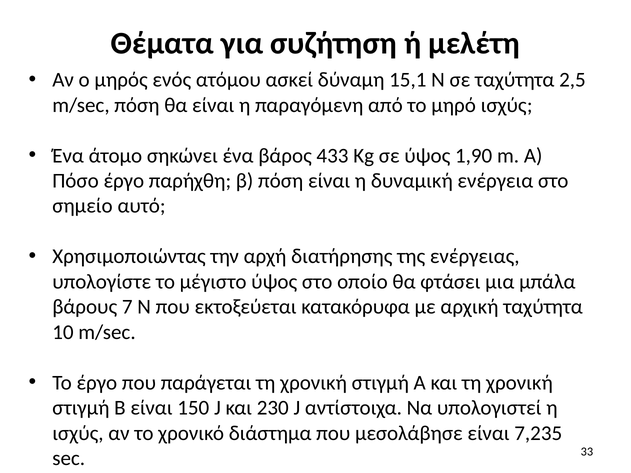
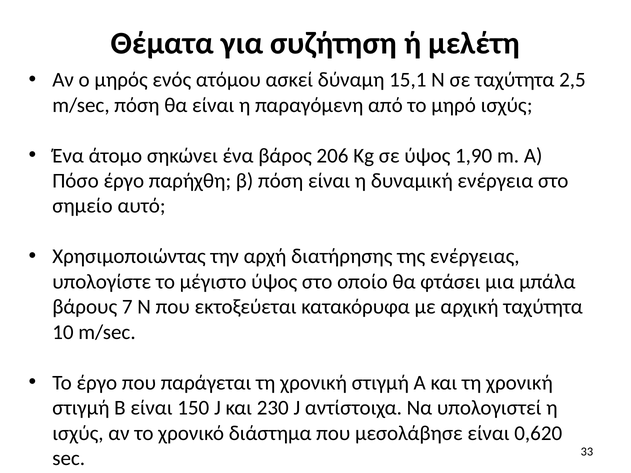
433: 433 -> 206
7,235: 7,235 -> 0,620
